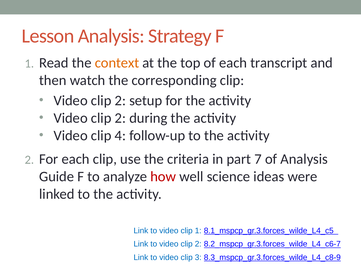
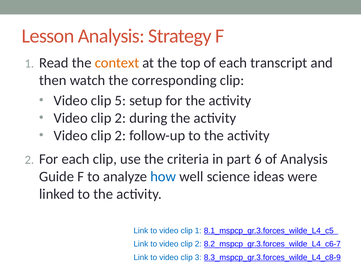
2 at (120, 101): 2 -> 5
4 at (120, 136): 4 -> 2
7: 7 -> 6
how colour: red -> blue
